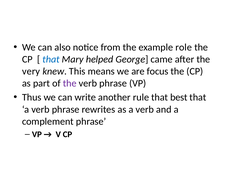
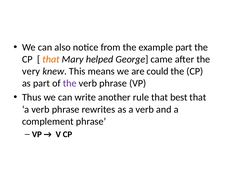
example role: role -> part
that at (51, 59) colour: blue -> orange
focus: focus -> could
